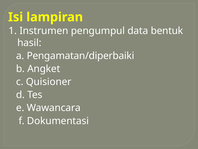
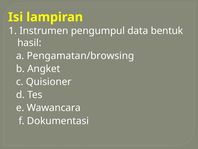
Pengamatan/diperbaiki: Pengamatan/diperbaiki -> Pengamatan/browsing
